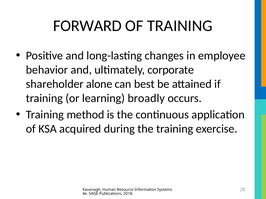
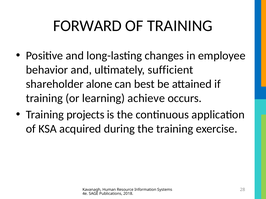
corporate: corporate -> sufficient
broadly: broadly -> achieve
method: method -> projects
